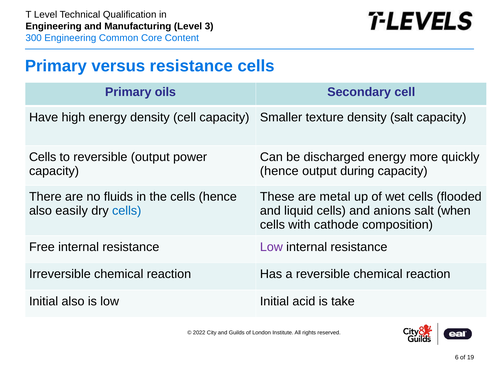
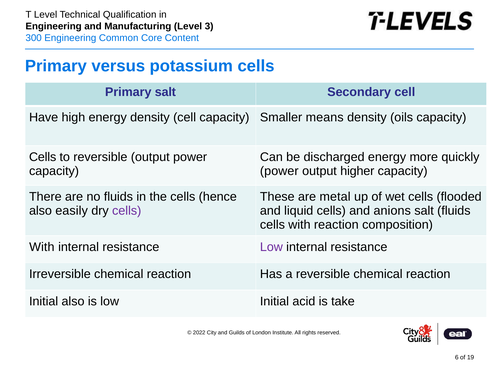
versus resistance: resistance -> potassium
Primary oils: oils -> salt
texture: texture -> means
density salt: salt -> oils
hence at (279, 171): hence -> power
during: during -> higher
cells at (127, 211) colour: blue -> purple
salt when: when -> fluids
with cathode: cathode -> reaction
Free at (42, 247): Free -> With
